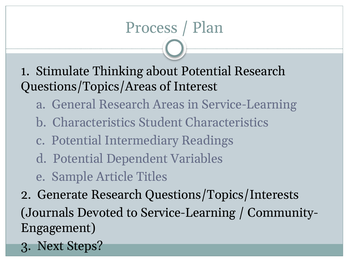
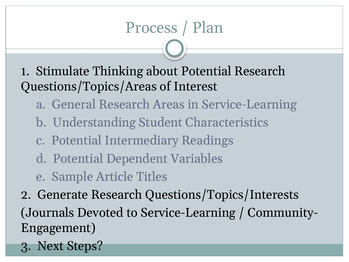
b Characteristics: Characteristics -> Understanding
